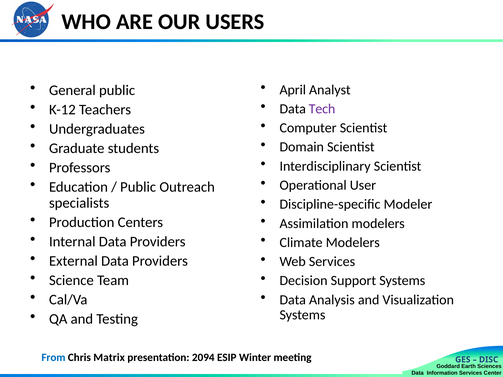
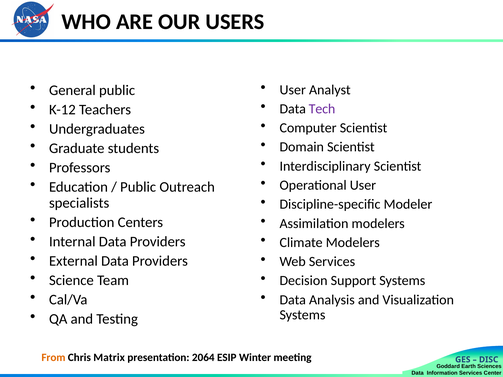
April at (293, 90): April -> User
From colour: blue -> orange
2094: 2094 -> 2064
